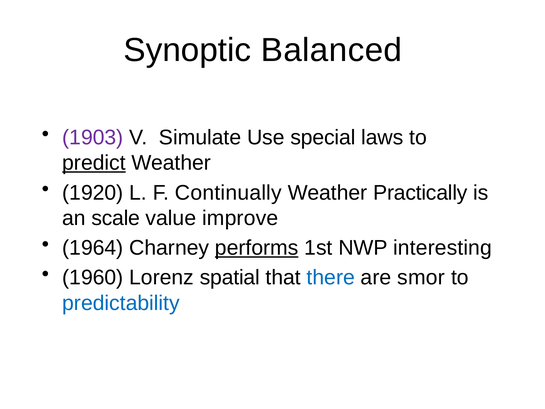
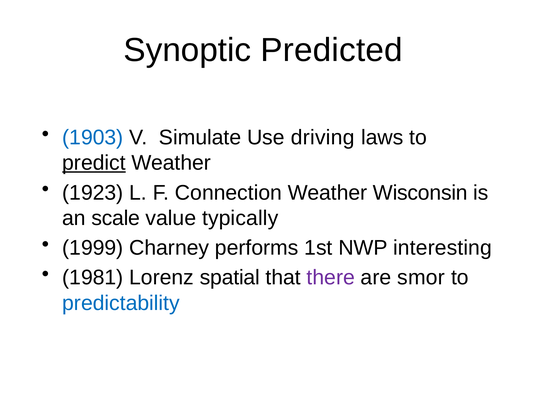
Balanced: Balanced -> Predicted
1903 colour: purple -> blue
special: special -> driving
1920: 1920 -> 1923
Continually: Continually -> Connection
Practically: Practically -> Wisconsin
improve: improve -> typically
1964: 1964 -> 1999
performs underline: present -> none
1960: 1960 -> 1981
there colour: blue -> purple
